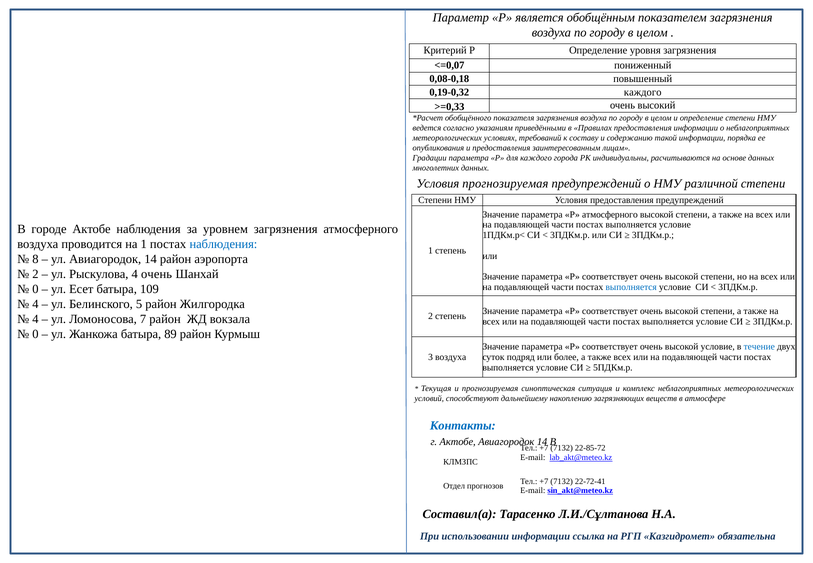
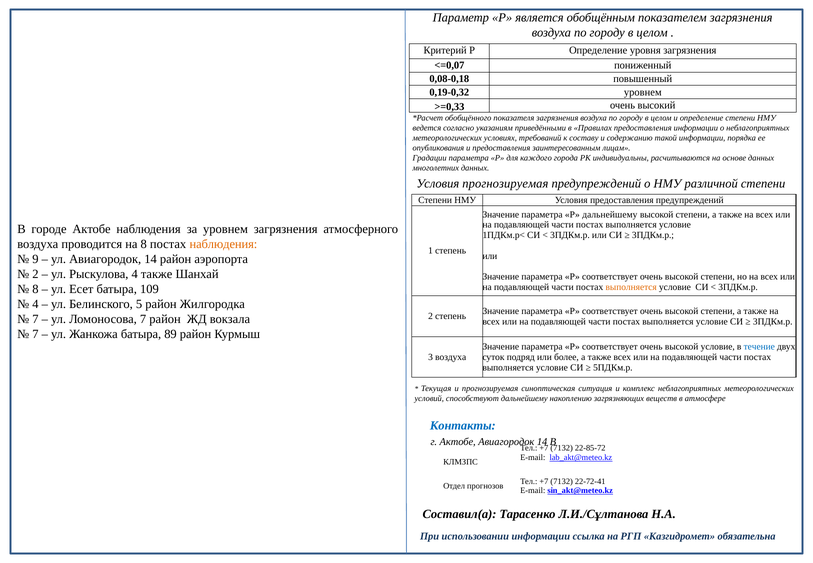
0,19-0,32 каждого: каждого -> уровнем
Р атмосферного: атмосферного -> дальнейшему
на 1: 1 -> 8
наблюдения at (223, 244) colour: blue -> orange
8: 8 -> 9
4 очень: очень -> также
выполняется at (631, 287) colour: blue -> orange
0 at (35, 289): 0 -> 8
4 at (35, 319): 4 -> 7
0 at (35, 334): 0 -> 7
